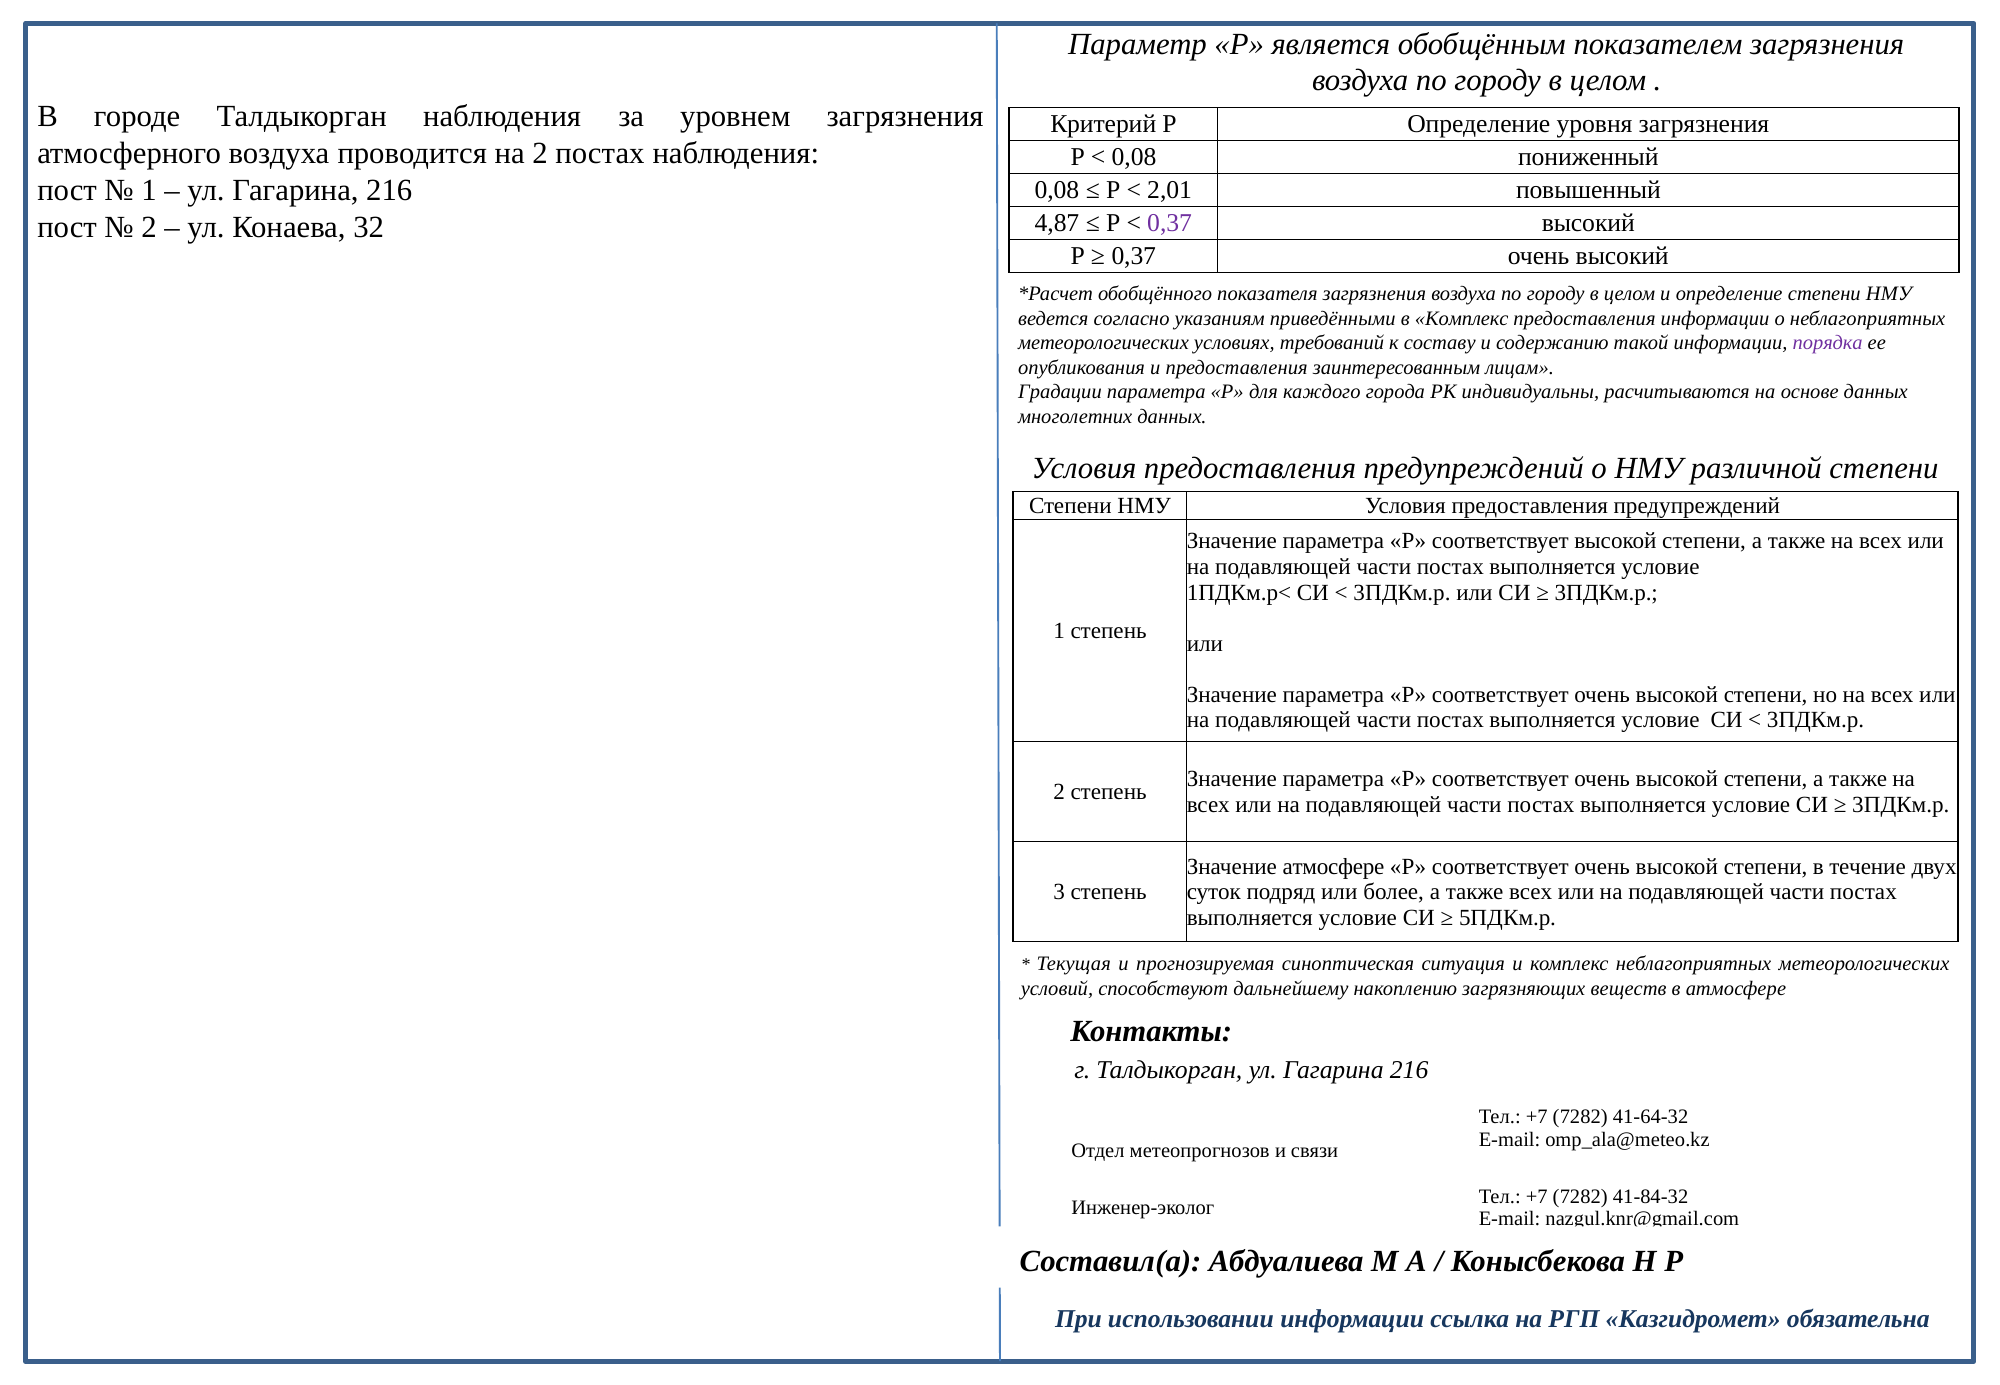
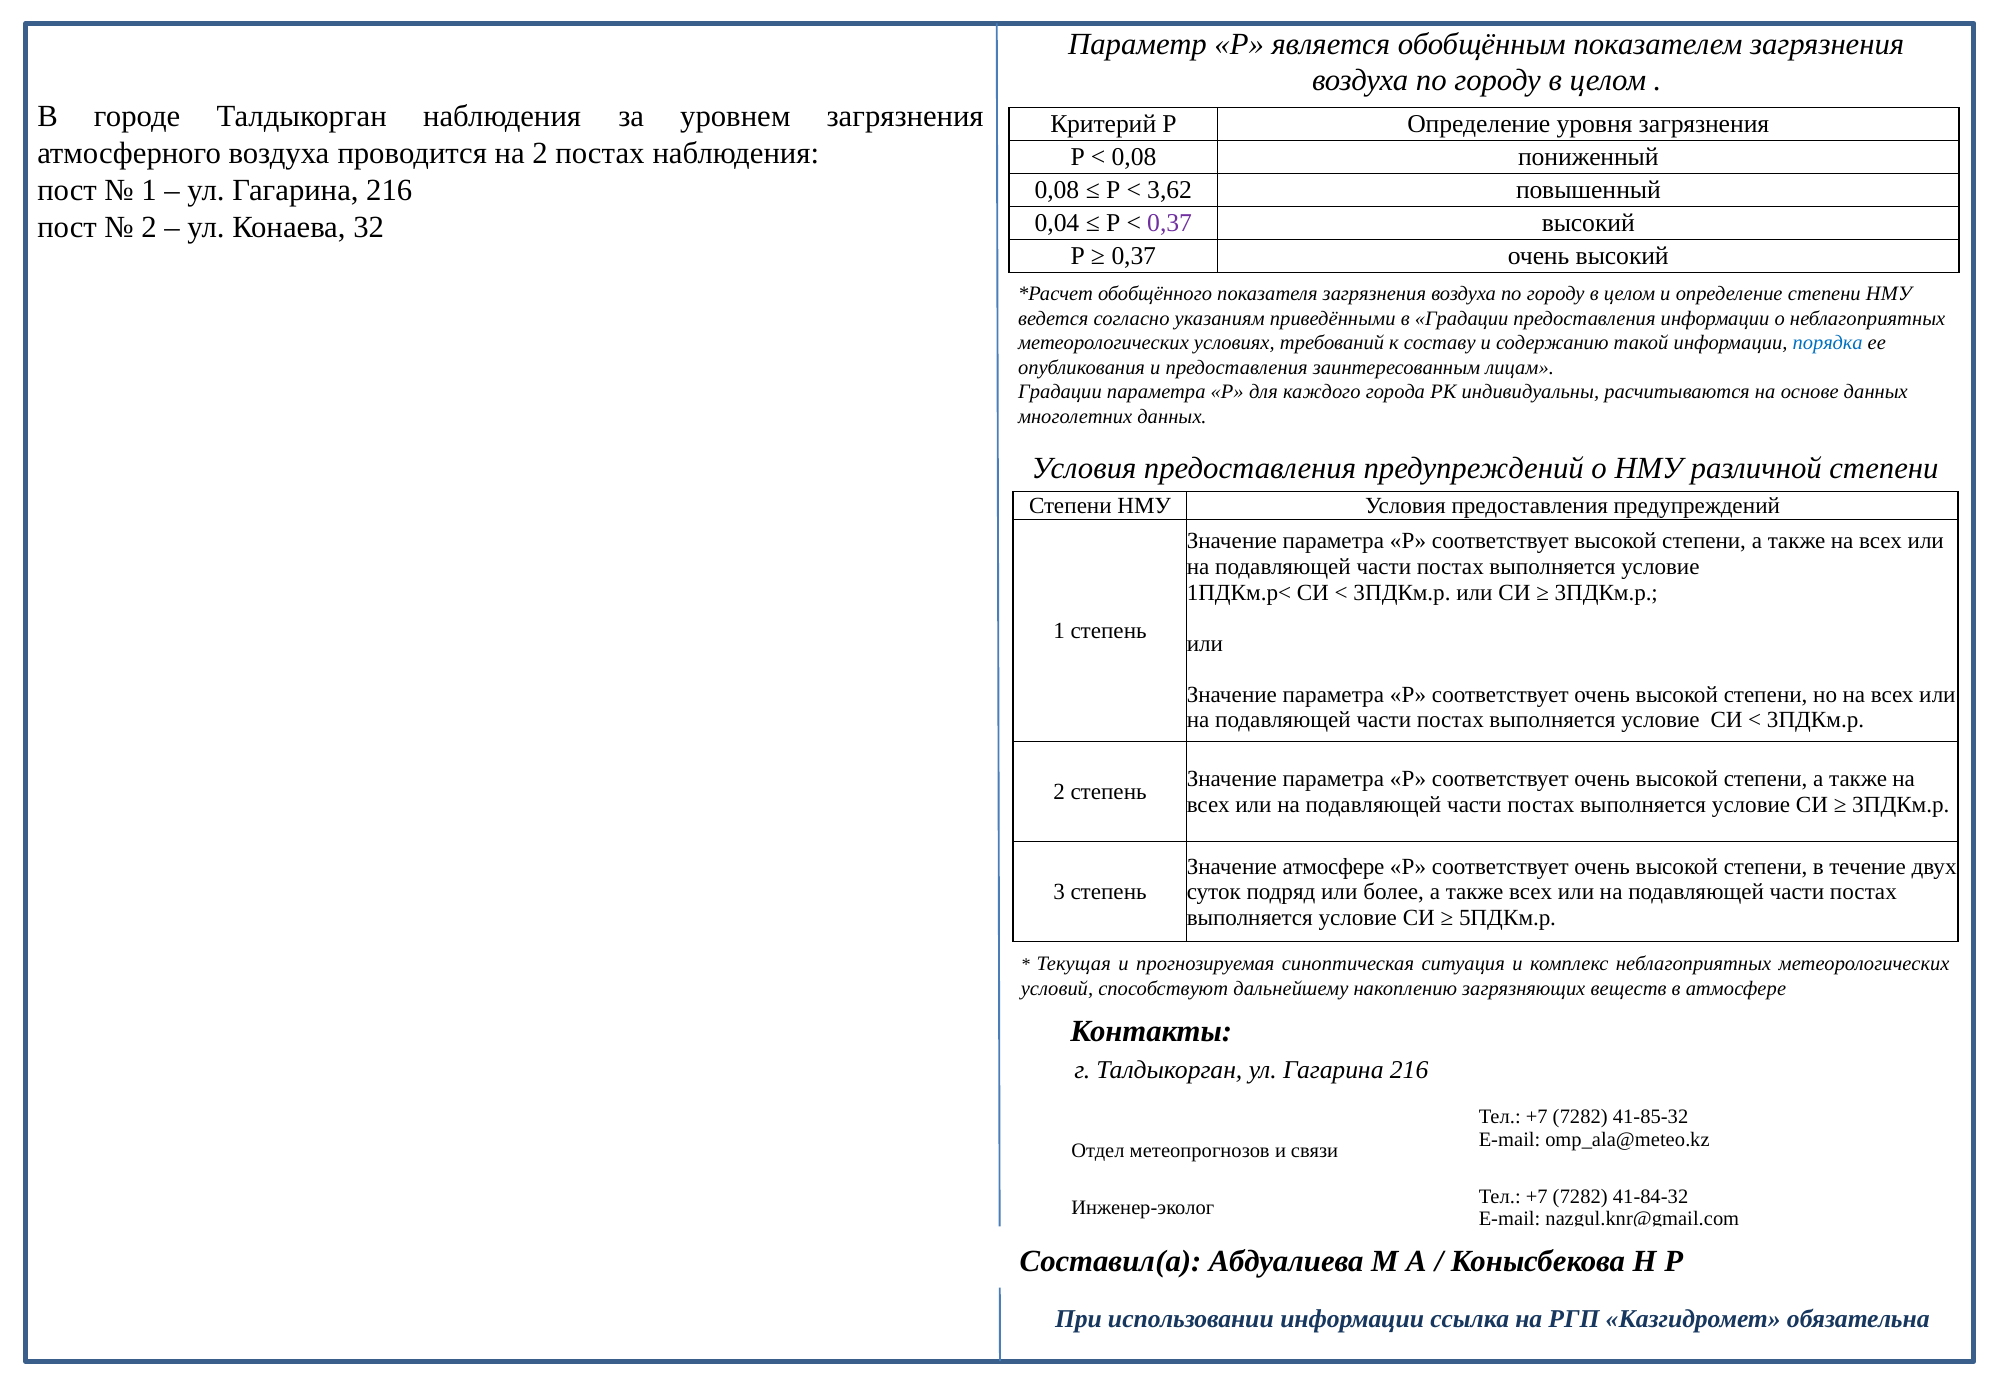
2,01: 2,01 -> 3,62
4,87: 4,87 -> 0,04
в Комплекс: Комплекс -> Градации
порядка colour: purple -> blue
41-64-32: 41-64-32 -> 41-85-32
